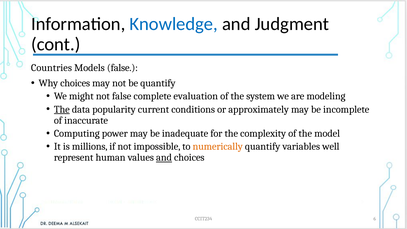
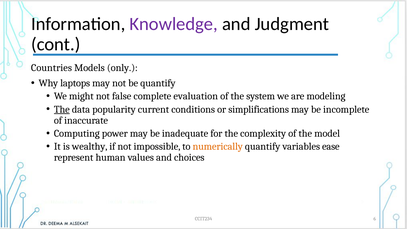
Knowledge colour: blue -> purple
Models false: false -> only
Why choices: choices -> laptops
approximately: approximately -> simplifications
millions: millions -> wealthy
well: well -> ease
and at (164, 157) underline: present -> none
